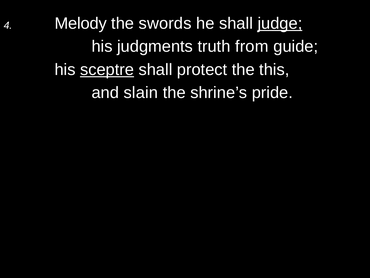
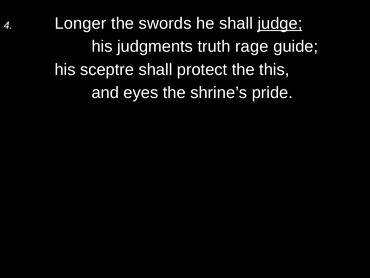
Melody: Melody -> Longer
from: from -> rage
sceptre underline: present -> none
slain: slain -> eyes
